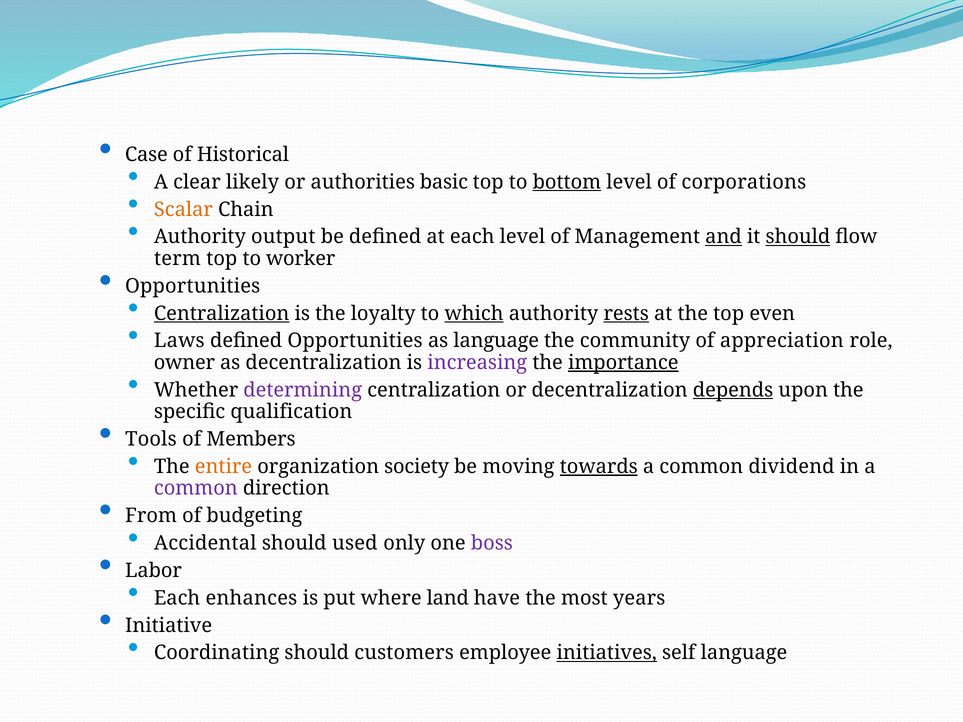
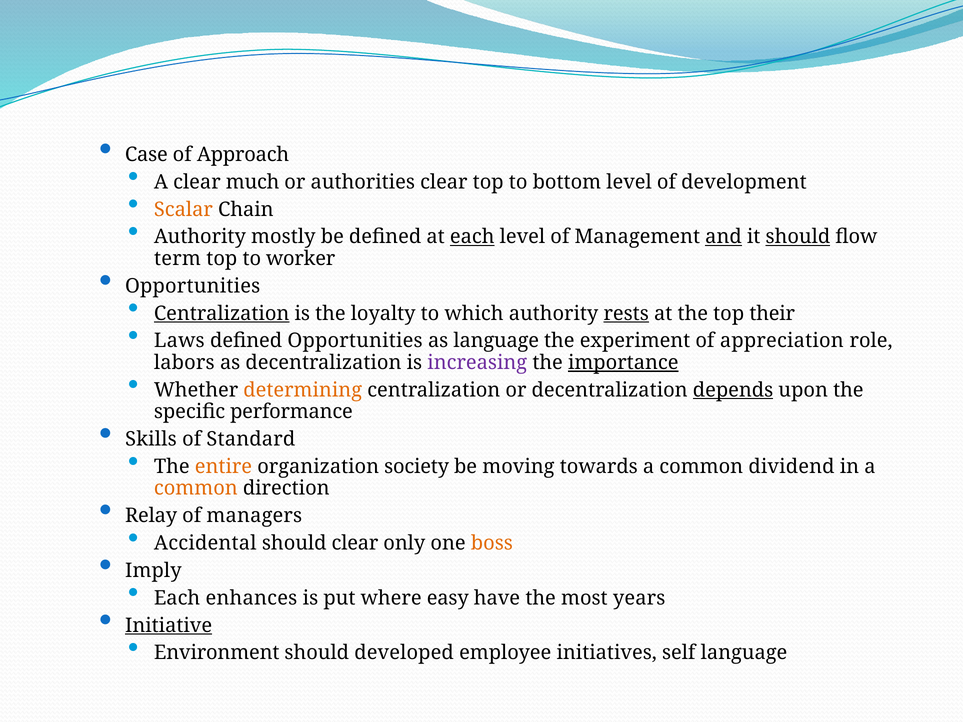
Historical: Historical -> Approach
likely: likely -> much
authorities basic: basic -> clear
bottom underline: present -> none
corporations: corporations -> development
output: output -> mostly
each at (472, 237) underline: none -> present
which underline: present -> none
even: even -> their
community: community -> experiment
owner: owner -> labors
determining colour: purple -> orange
qualification: qualification -> performance
Tools: Tools -> Skills
Members: Members -> Standard
towards underline: present -> none
common at (196, 488) colour: purple -> orange
From: From -> Relay
budgeting: budgeting -> managers
should used: used -> clear
boss colour: purple -> orange
Labor: Labor -> Imply
land: land -> easy
Initiative underline: none -> present
Coordinating: Coordinating -> Environment
customers: customers -> developed
initiatives underline: present -> none
